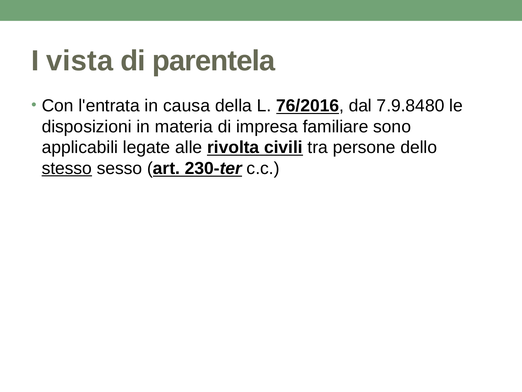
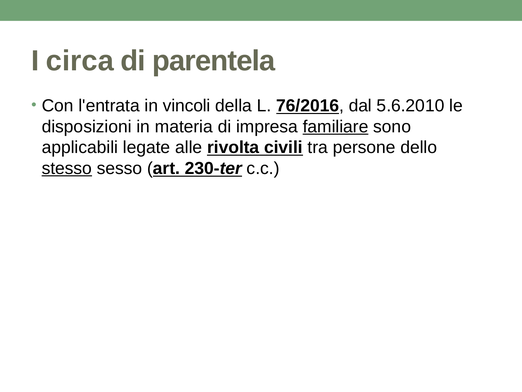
vista: vista -> circa
causa: causa -> vincoli
7.9.8480: 7.9.8480 -> 5.6.2010
familiare underline: none -> present
